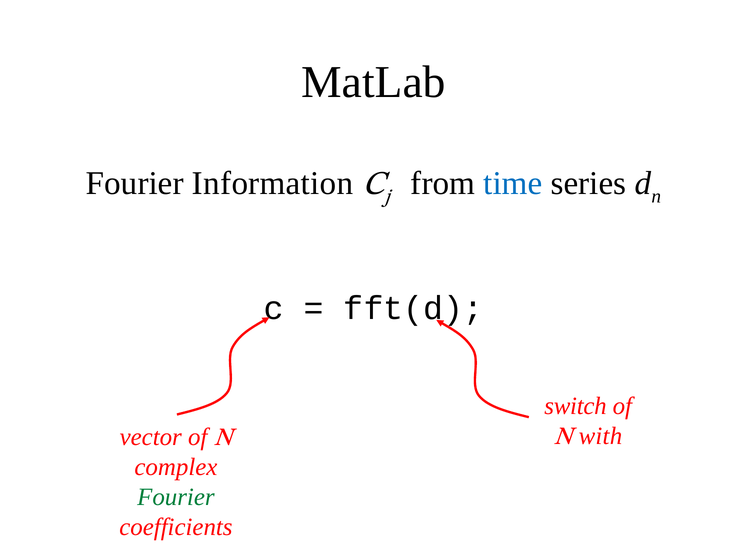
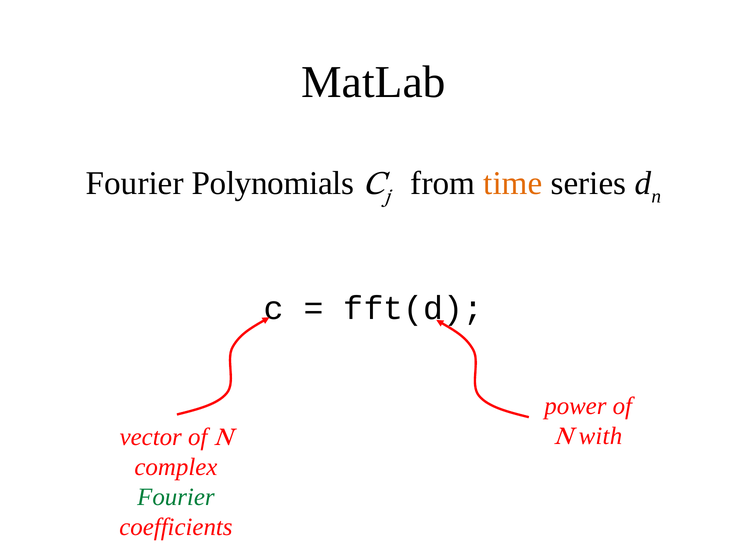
Information: Information -> Polynomials
time colour: blue -> orange
switch: switch -> power
